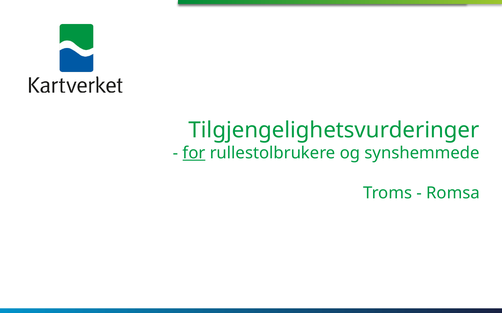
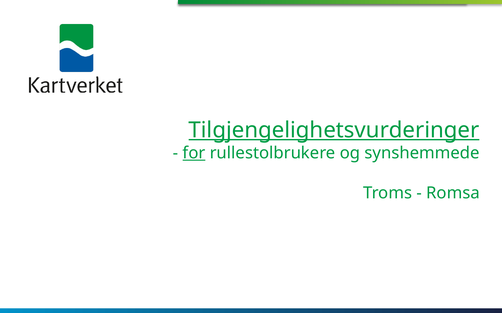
Tilgjengelighetsvurderinger underline: none -> present
